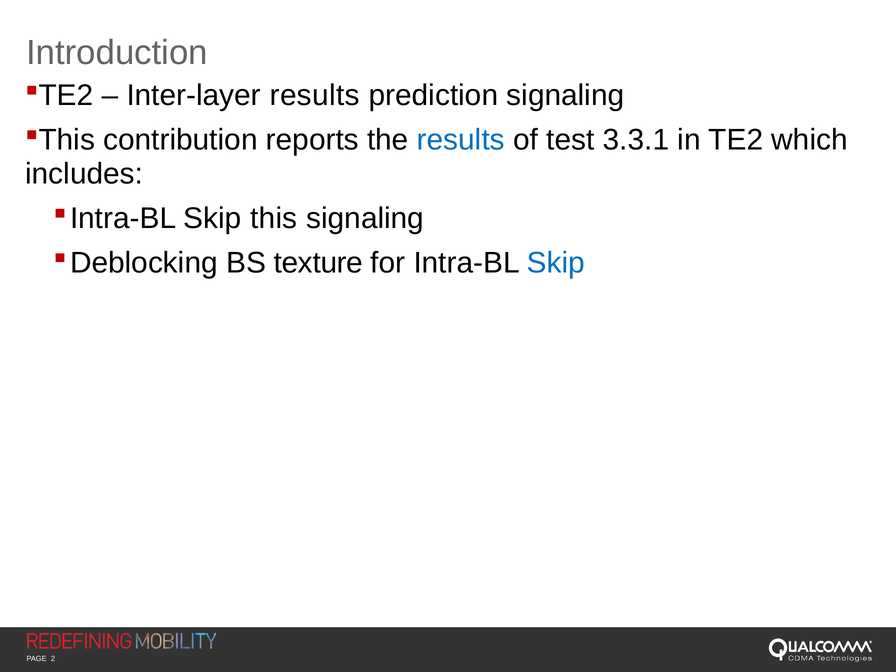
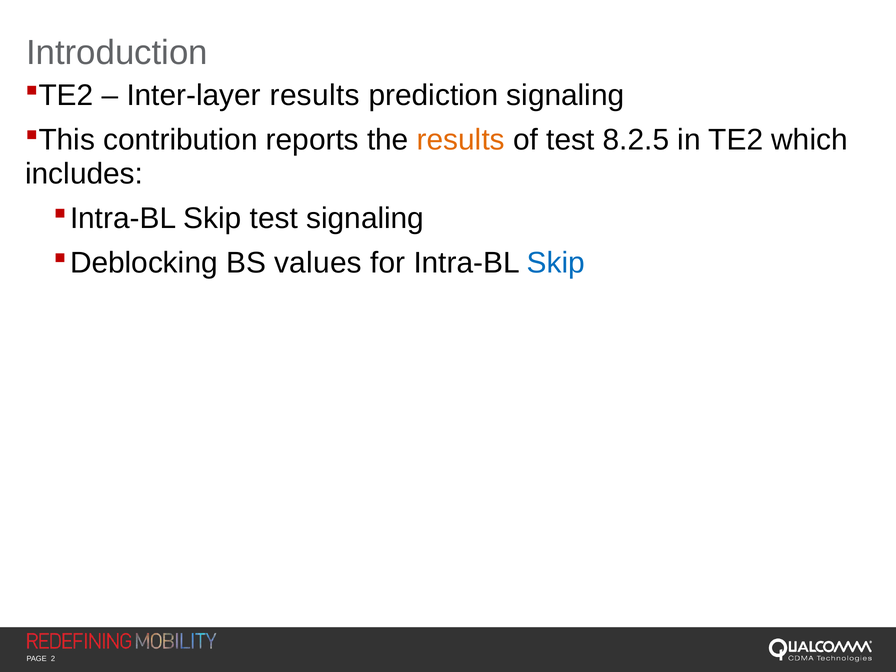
results at (461, 140) colour: blue -> orange
3.3.1: 3.3.1 -> 8.2.5
Skip this: this -> test
texture: texture -> values
